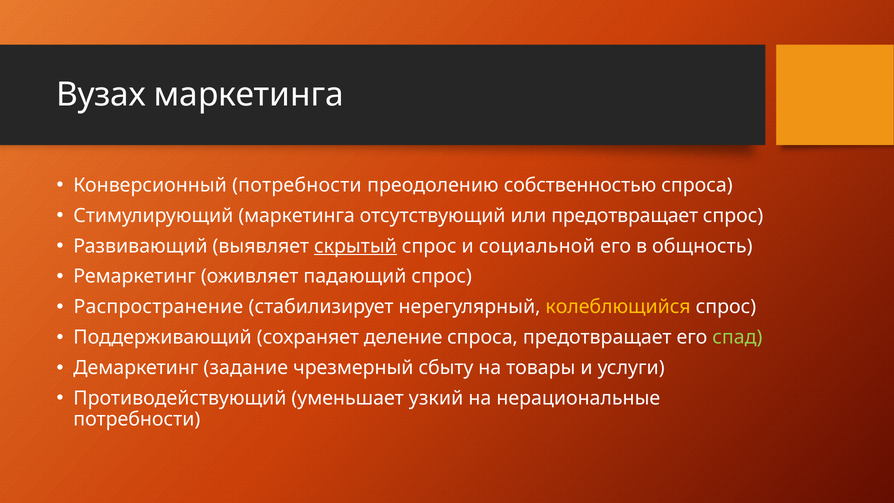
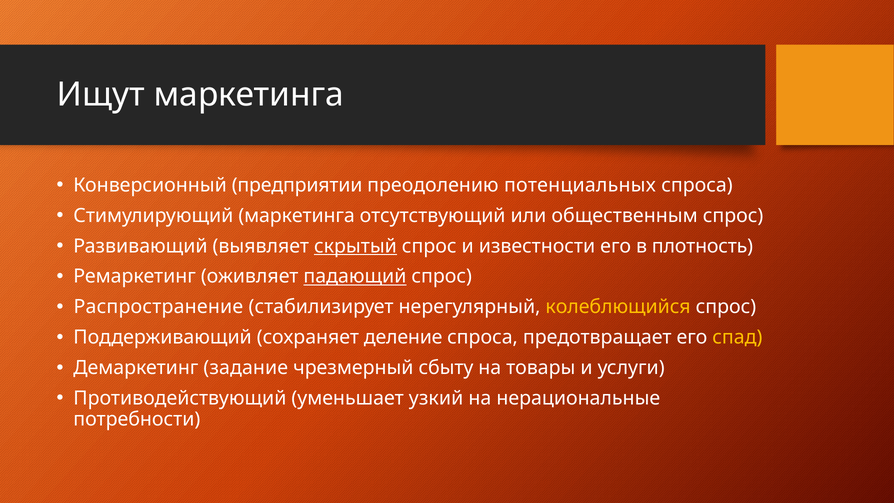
Вузах: Вузах -> Ищут
Конверсионный потребности: потребности -> предприятии
собственностью: собственностью -> потенциальных
или предотвращает: предотвращает -> общественным
социальной: социальной -> известности
общность: общность -> плотность
падающий underline: none -> present
спад colour: light green -> yellow
